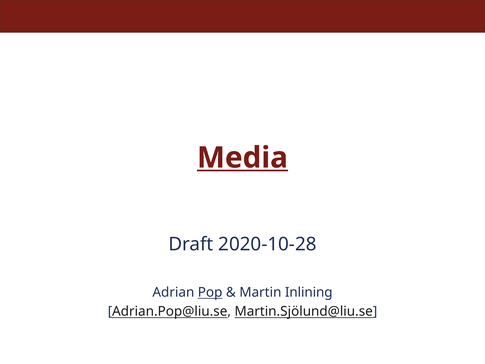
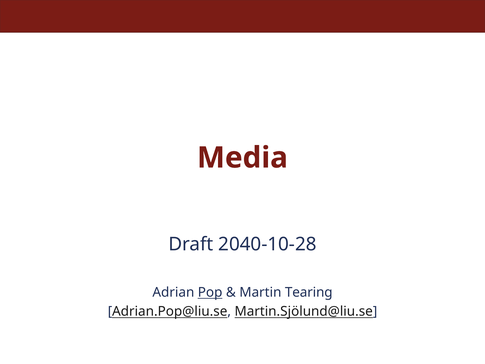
Media underline: present -> none
2020-10-28: 2020-10-28 -> 2040-10-28
Inlining: Inlining -> Tearing
